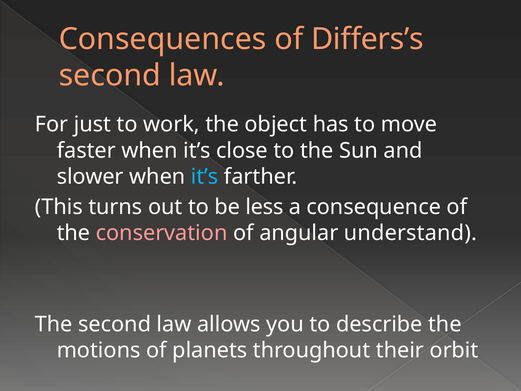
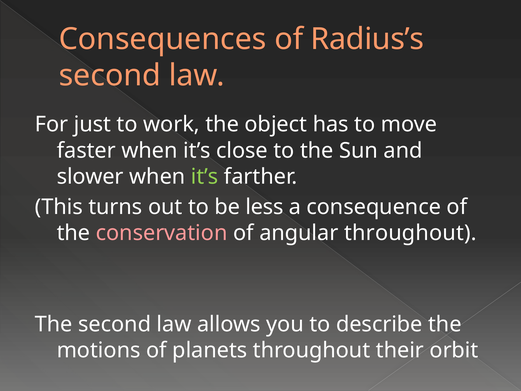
Differs’s: Differs’s -> Radius’s
it’s at (205, 176) colour: light blue -> light green
angular understand: understand -> throughout
